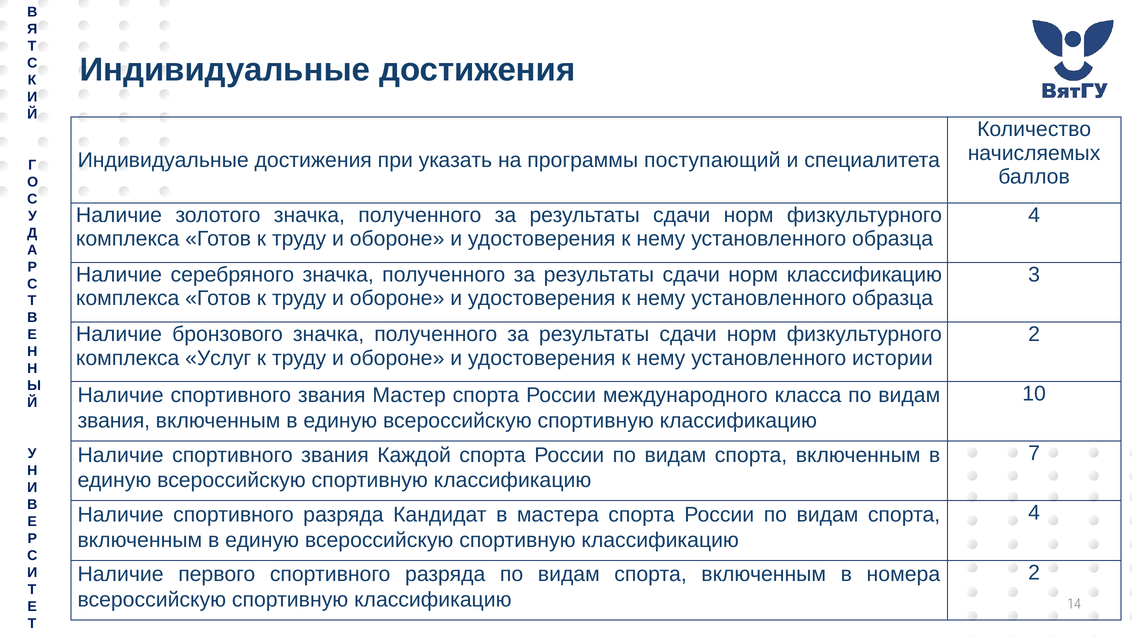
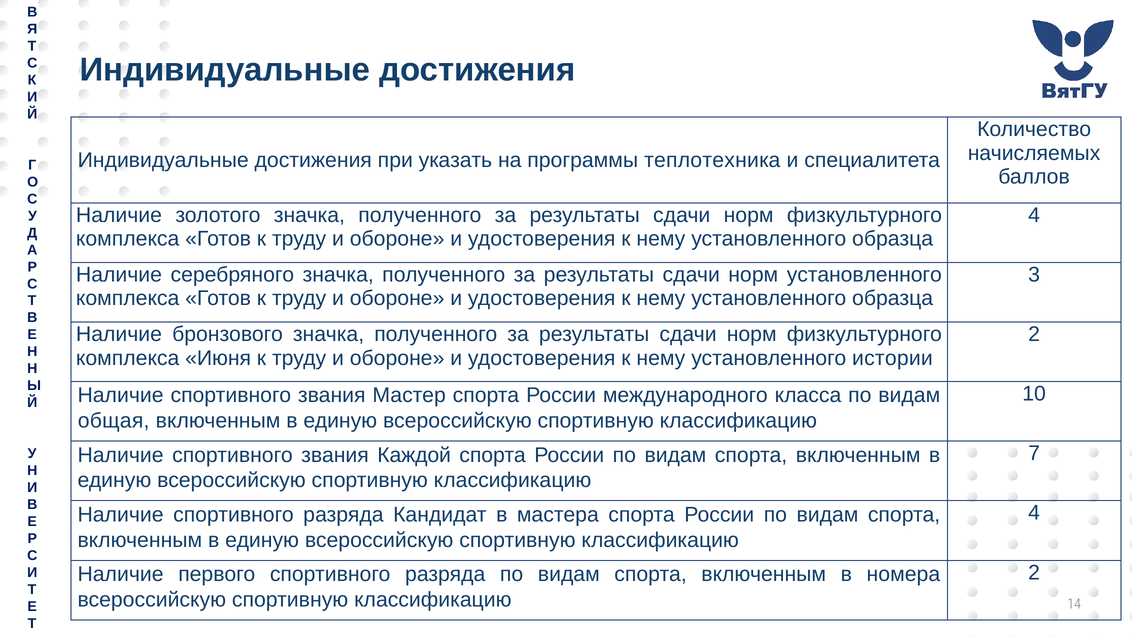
поступающий: поступающий -> теплотехника
норм классификацию: классификацию -> установленного
Услуг: Услуг -> Июня
звания at (114, 421): звания -> общая
